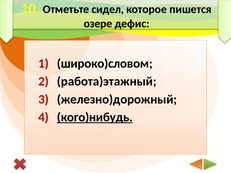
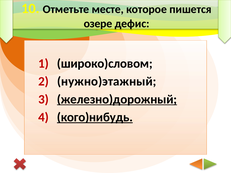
сидел: сидел -> месте
работа)этажный: работа)этажный -> нужно)этажный
железно)дорожный underline: none -> present
